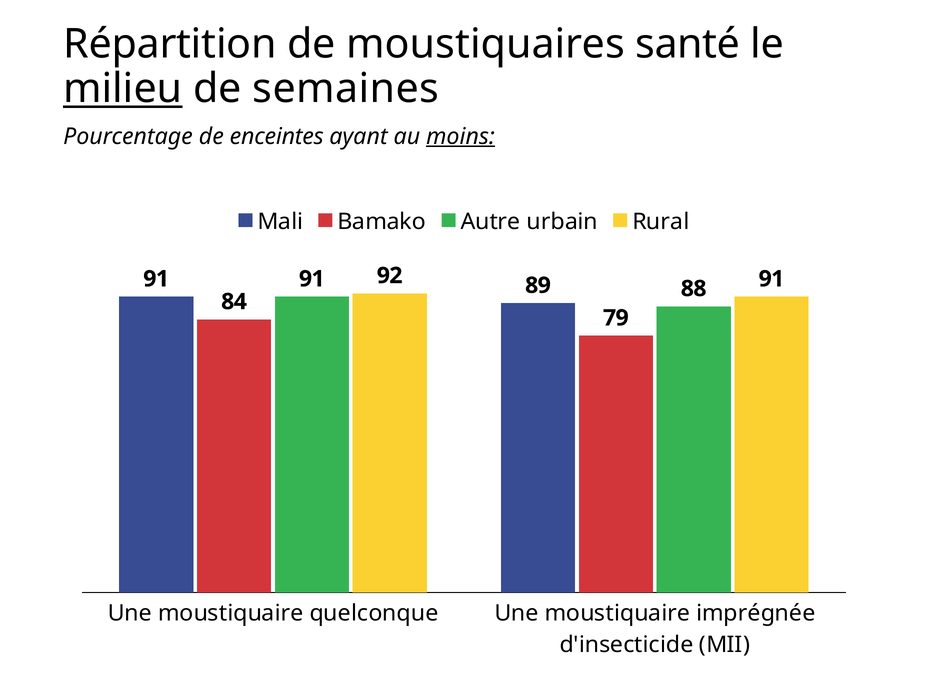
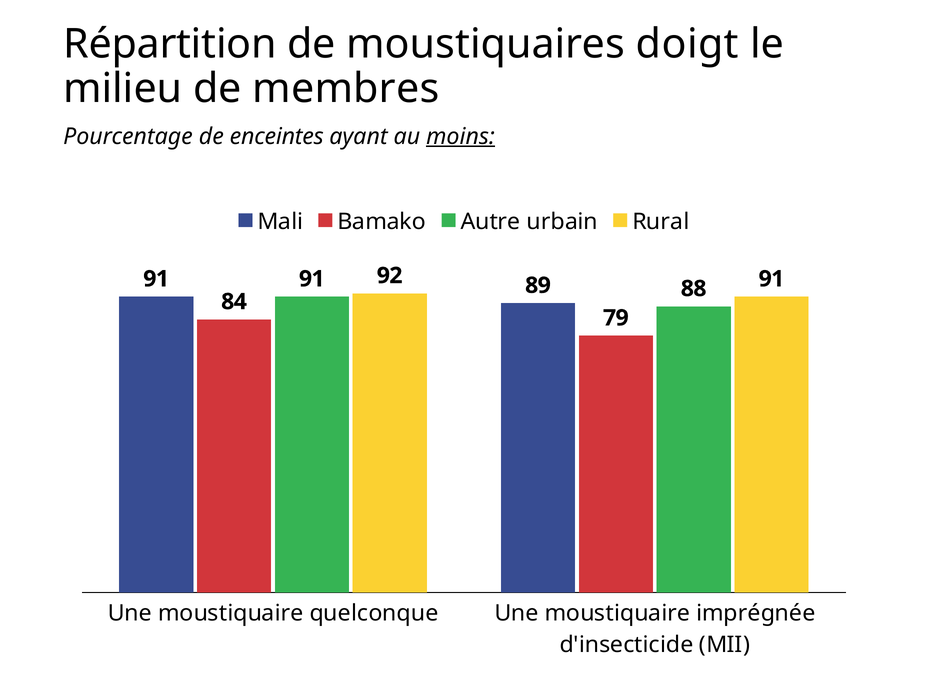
santé: santé -> doigt
milieu underline: present -> none
semaines: semaines -> membres
